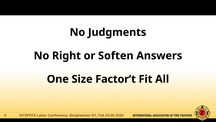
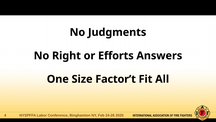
Soften: Soften -> Efforts
